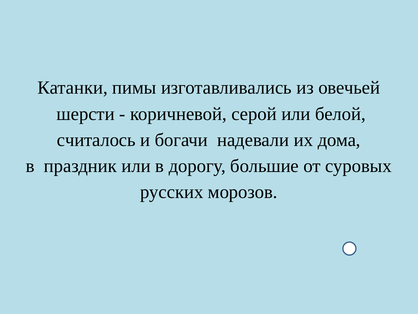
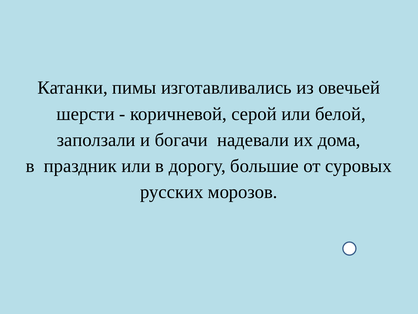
считалось: считалось -> заползали
